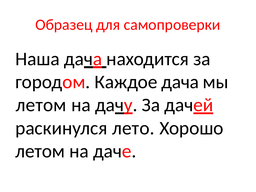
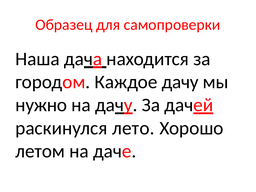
Каждое дача: дача -> дачу
летом at (41, 105): летом -> нужно
